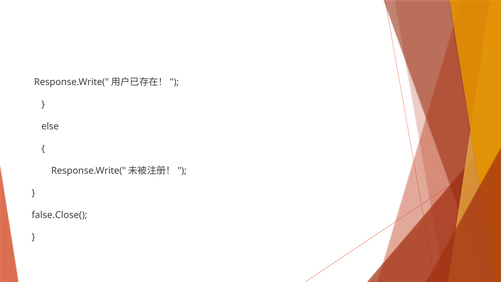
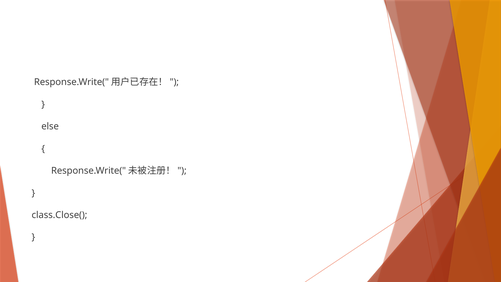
false.Close(: false.Close( -> class.Close(
